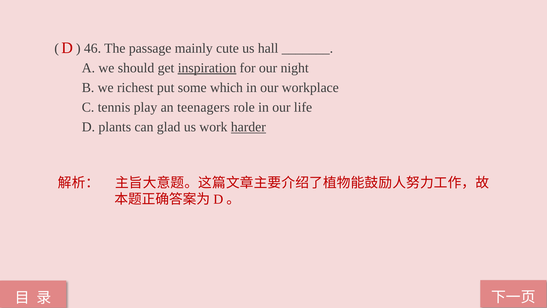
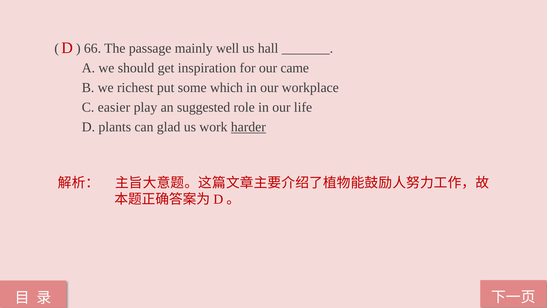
46: 46 -> 66
cute: cute -> well
inspiration underline: present -> none
night: night -> came
tennis: tennis -> easier
teenagers: teenagers -> suggested
